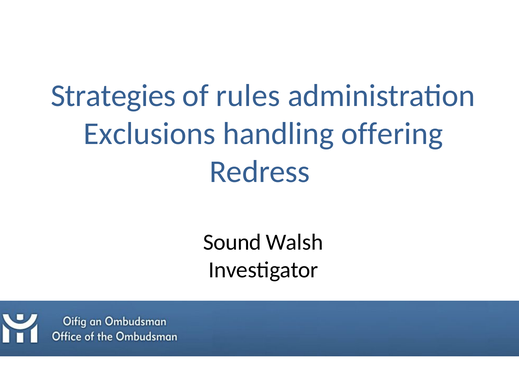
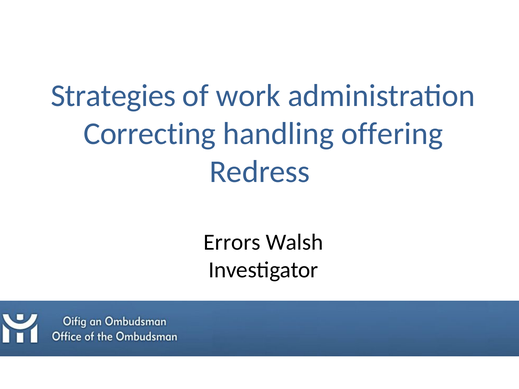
rules: rules -> work
Exclusions: Exclusions -> Correcting
Sound: Sound -> Errors
